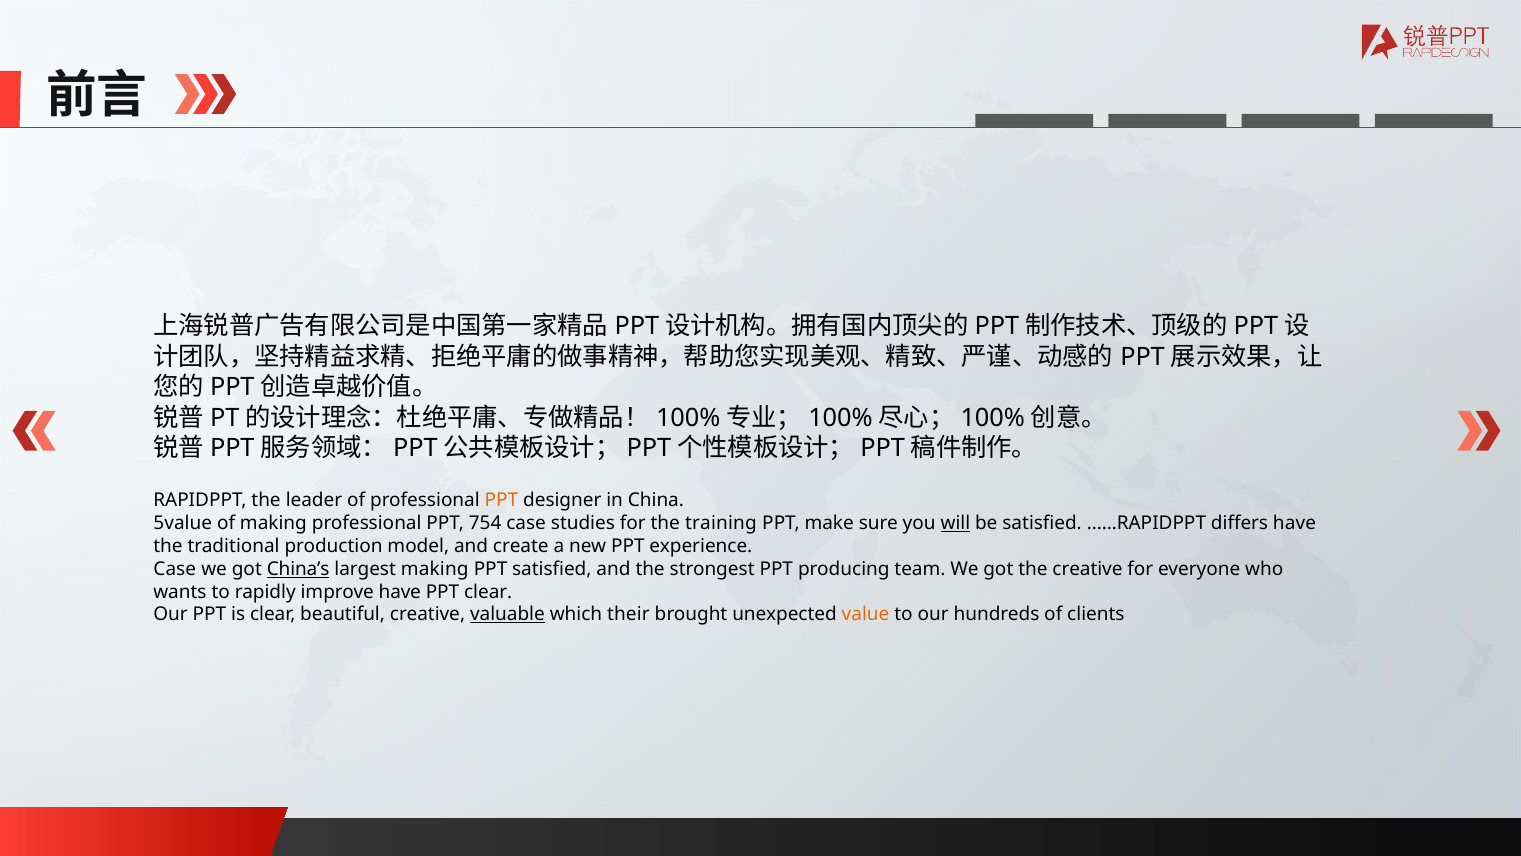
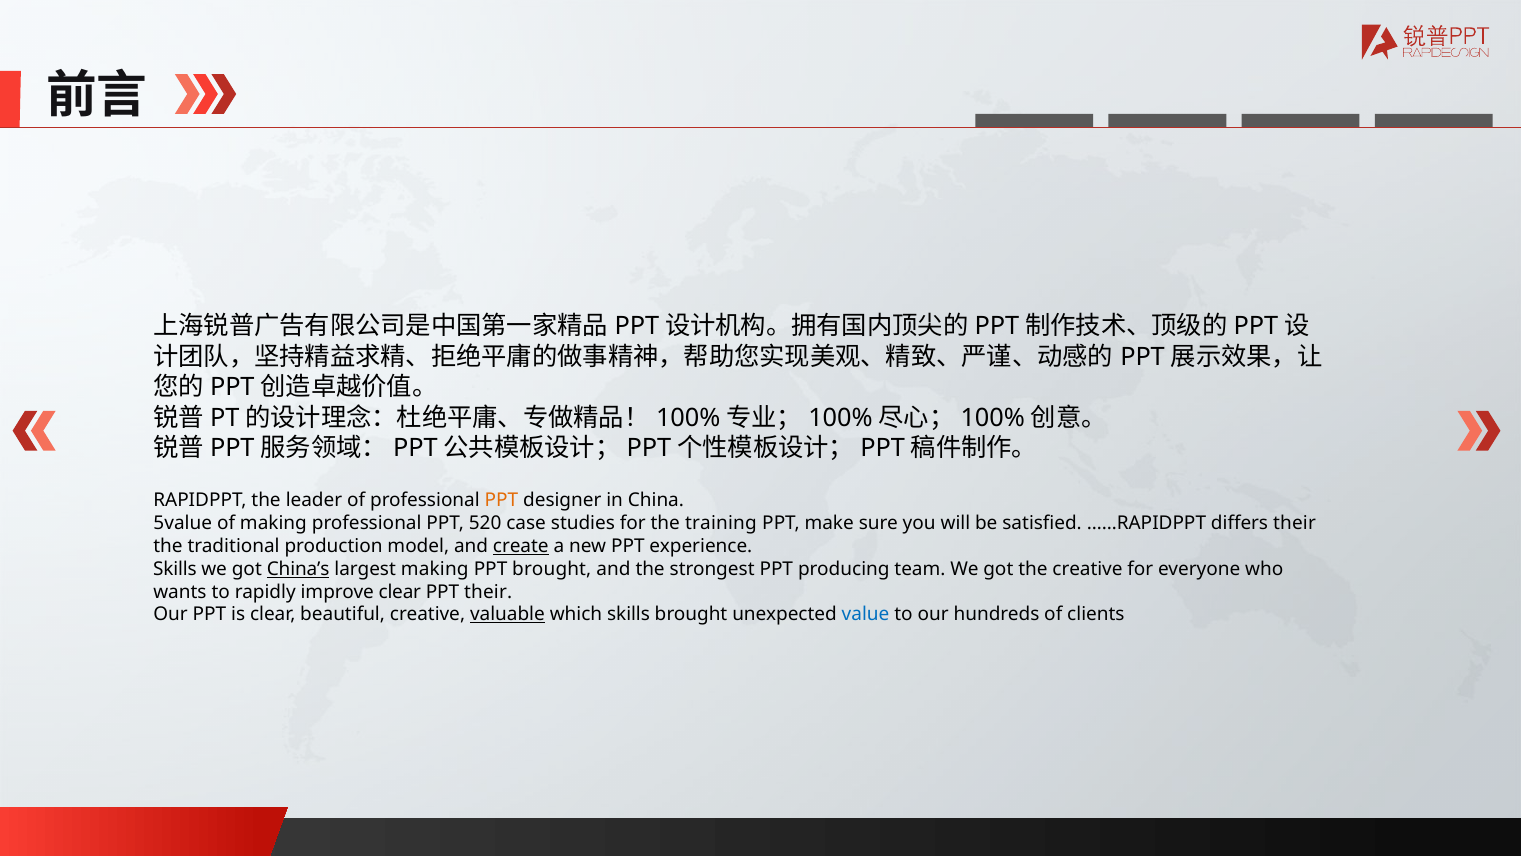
754: 754 -> 520
will underline: present -> none
differs have: have -> their
create underline: none -> present
Case at (175, 569): Case -> Skills
PPT satisfied: satisfied -> brought
improve have: have -> clear
PPT clear: clear -> their
which their: their -> skills
value colour: orange -> blue
